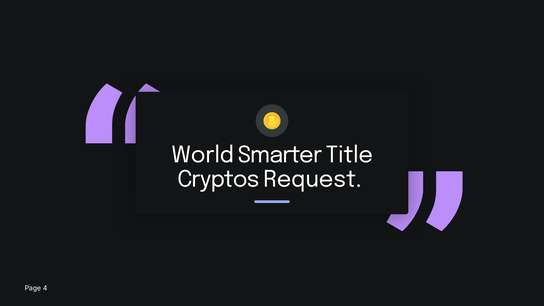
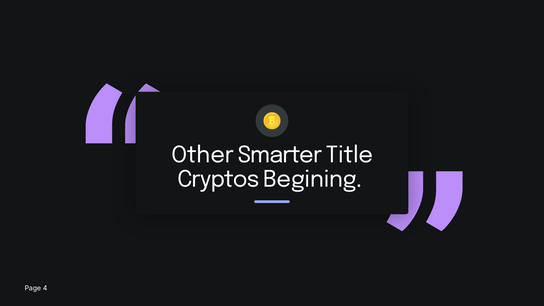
World: World -> Other
Request: Request -> Begining
